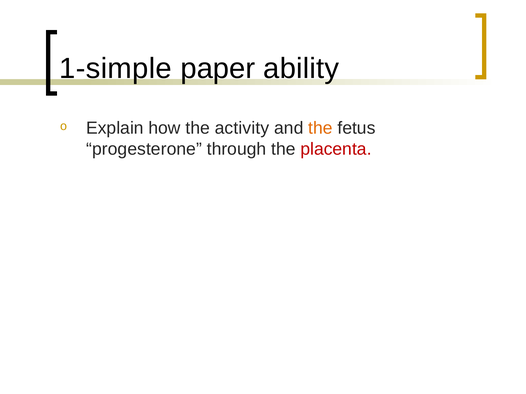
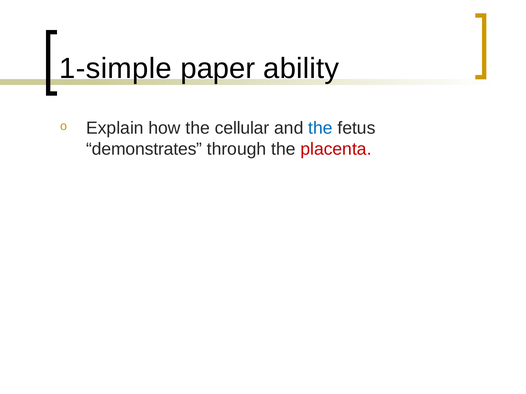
activity: activity -> cellular
the at (320, 128) colour: orange -> blue
progesterone: progesterone -> demonstrates
